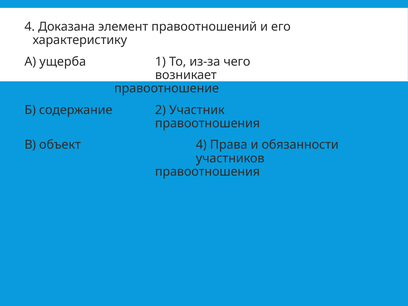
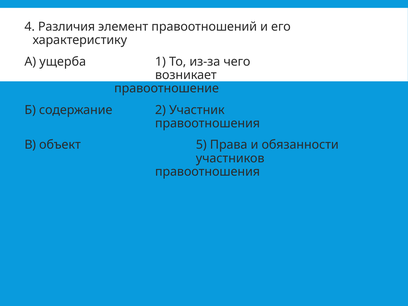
Доказана: Доказана -> Различия
объект 4: 4 -> 5
